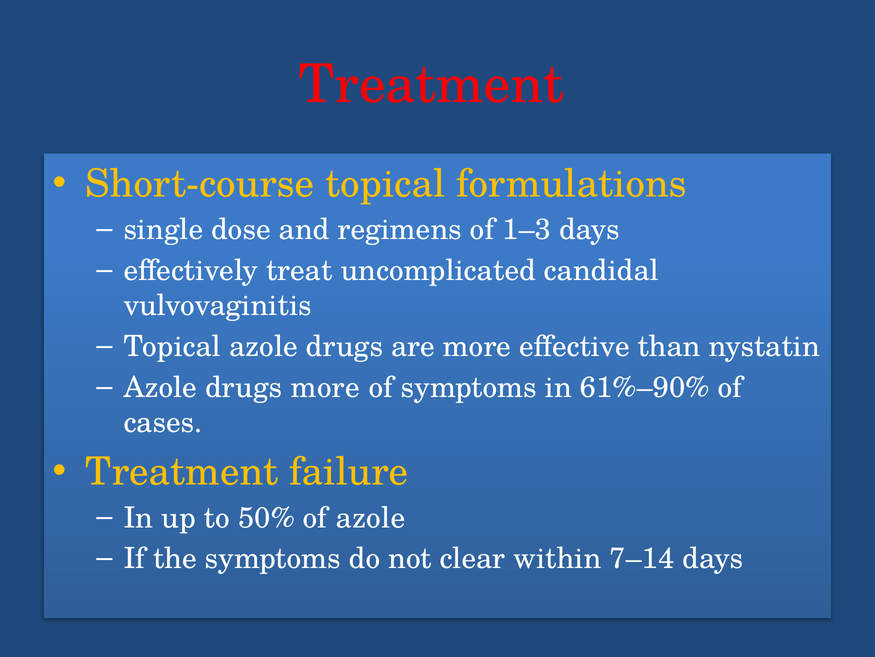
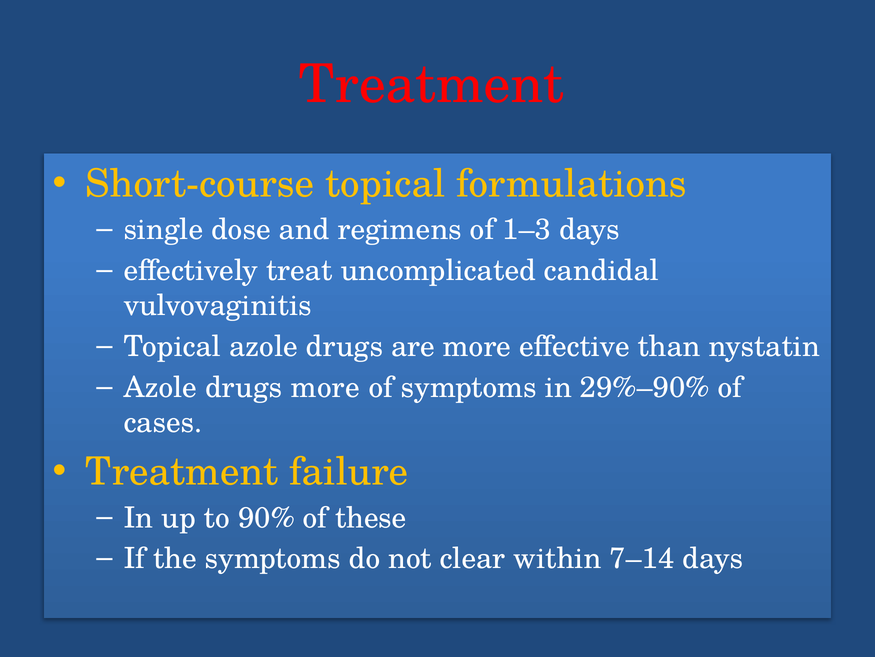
61%–90%: 61%–90% -> 29%–90%
50%: 50% -> 90%
of azole: azole -> these
